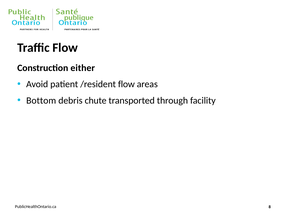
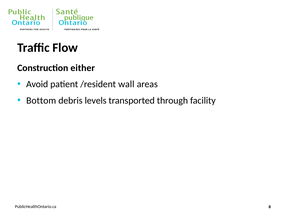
/resident flow: flow -> wall
chute: chute -> levels
